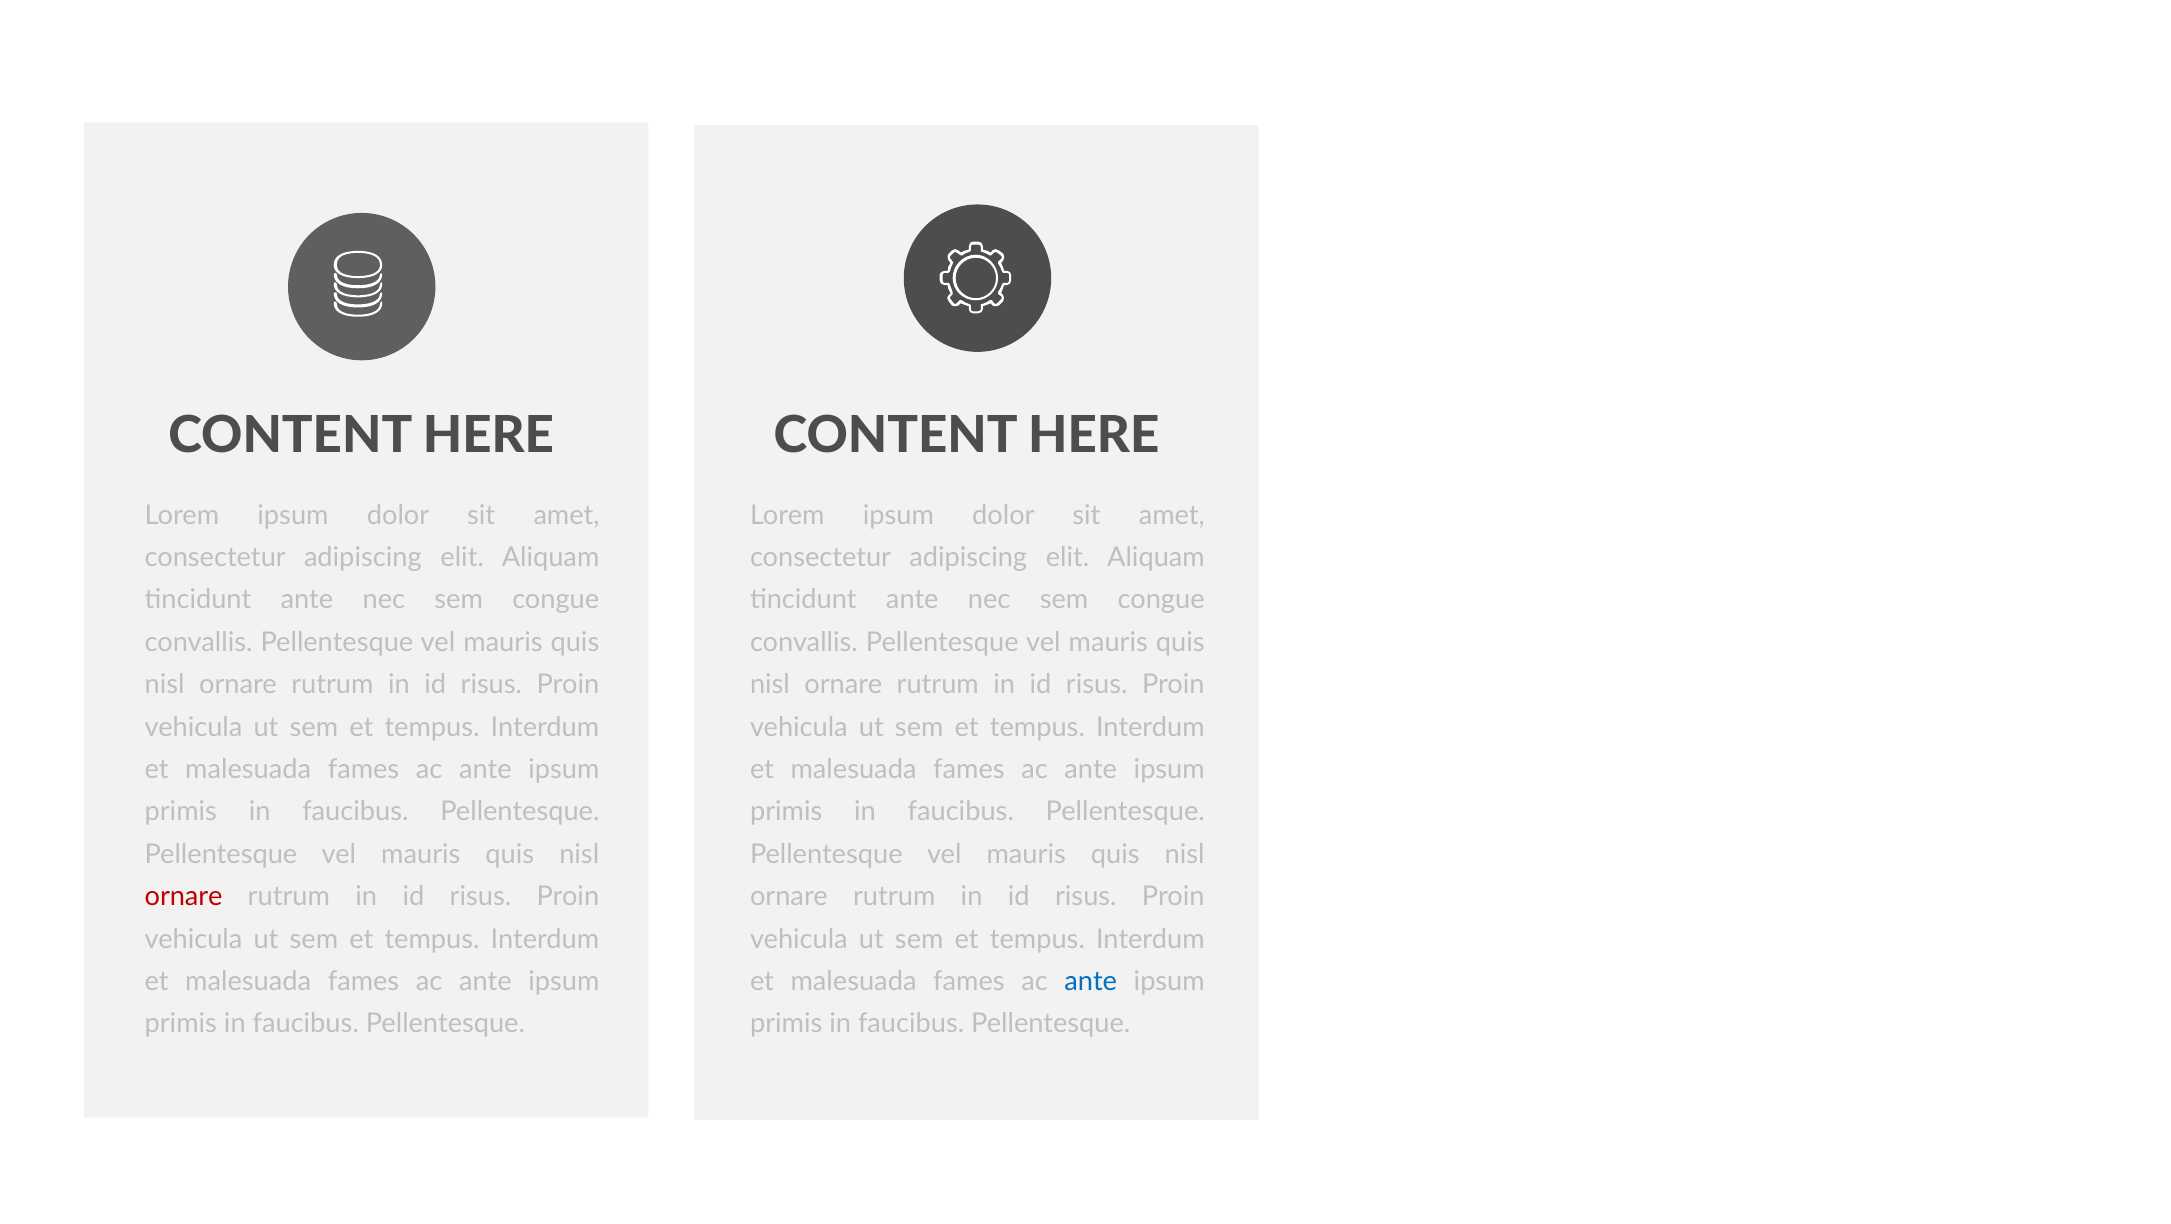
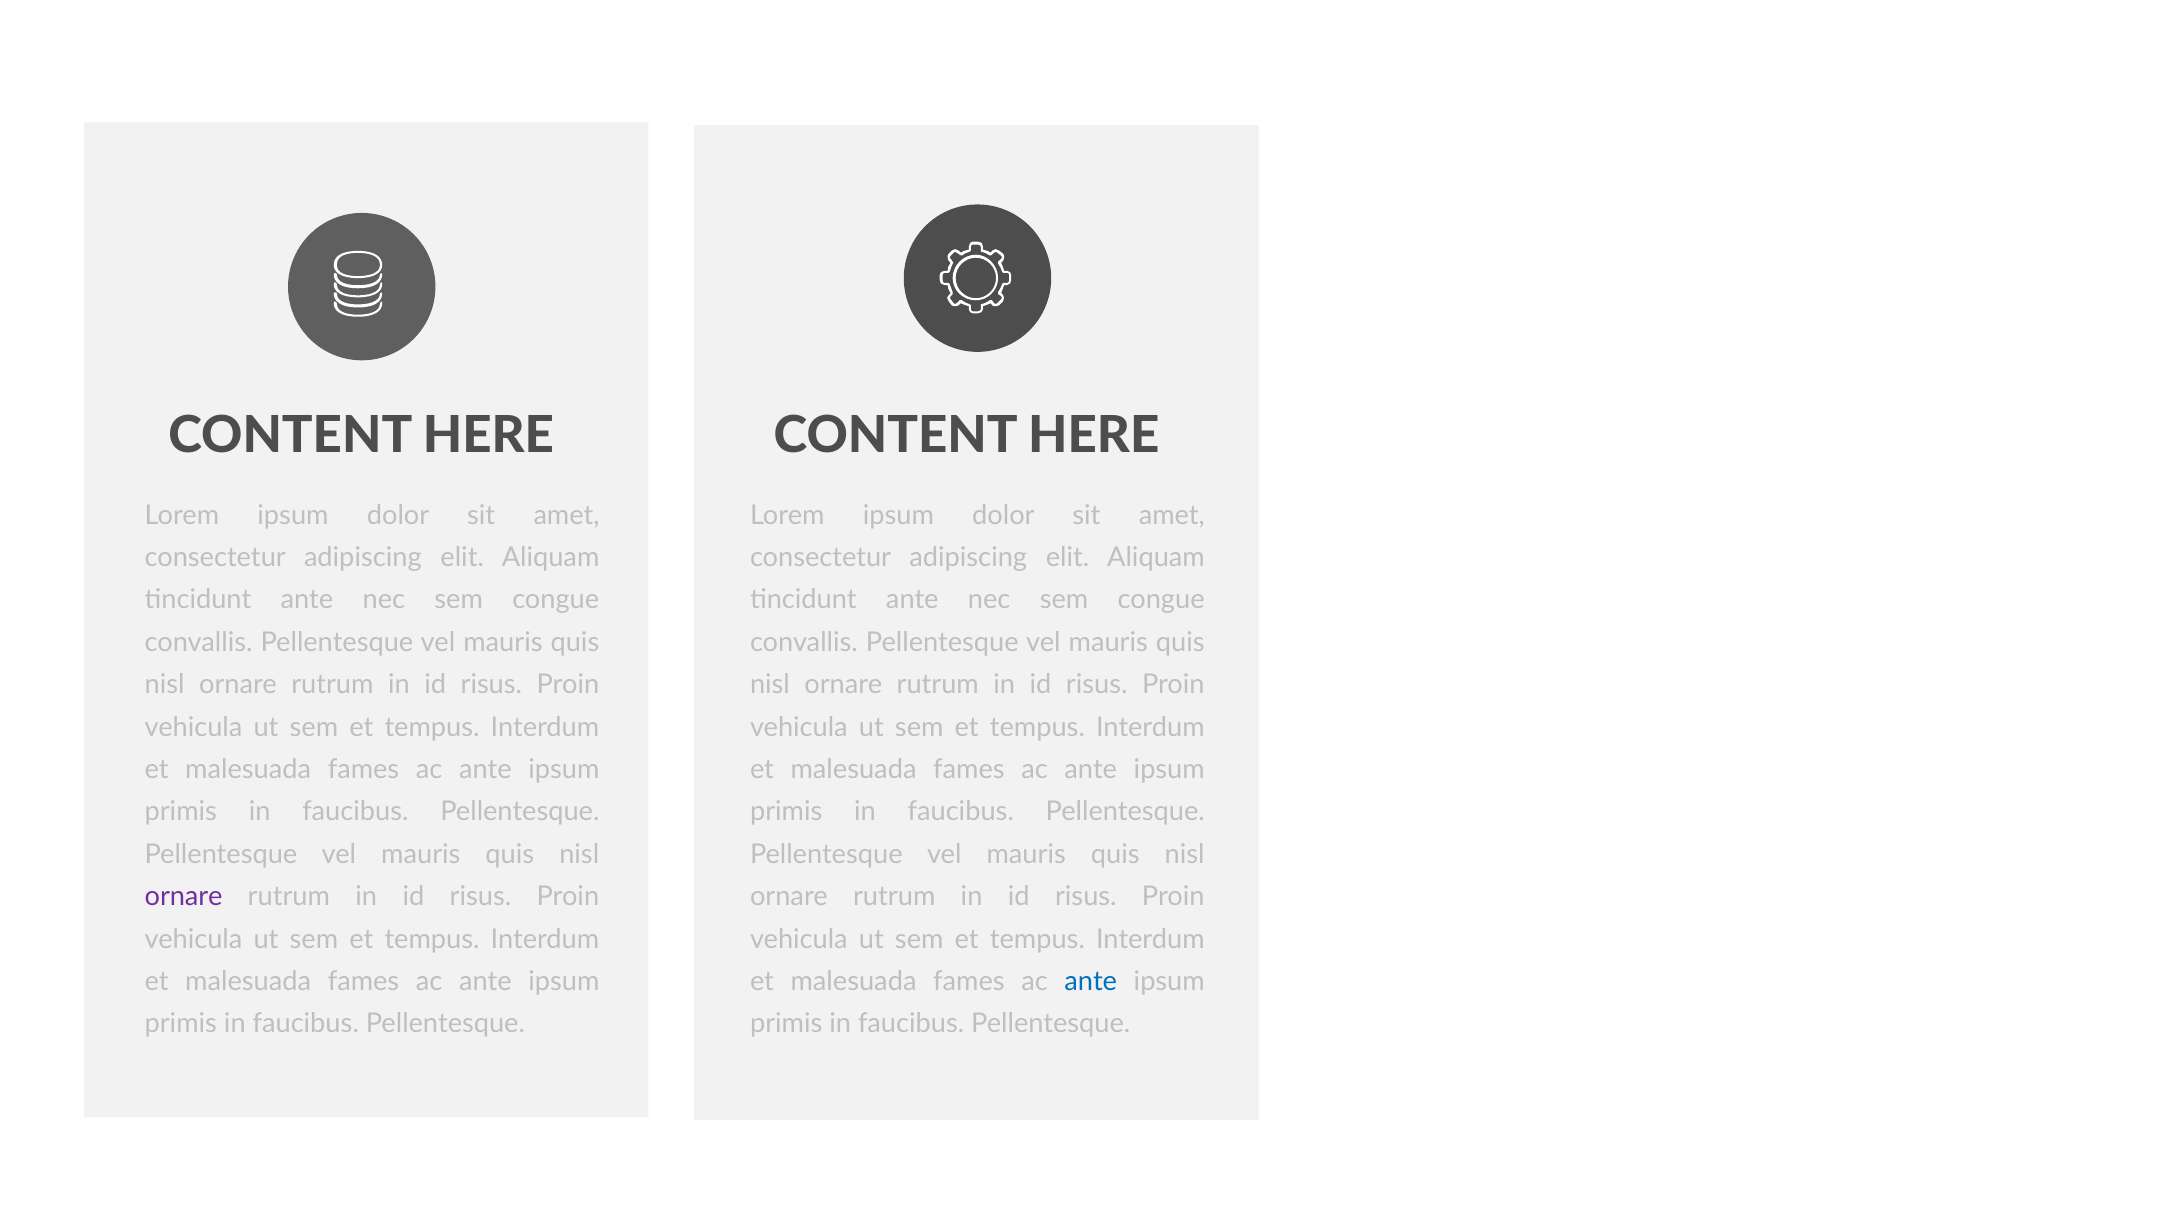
ornare at (184, 897) colour: red -> purple
